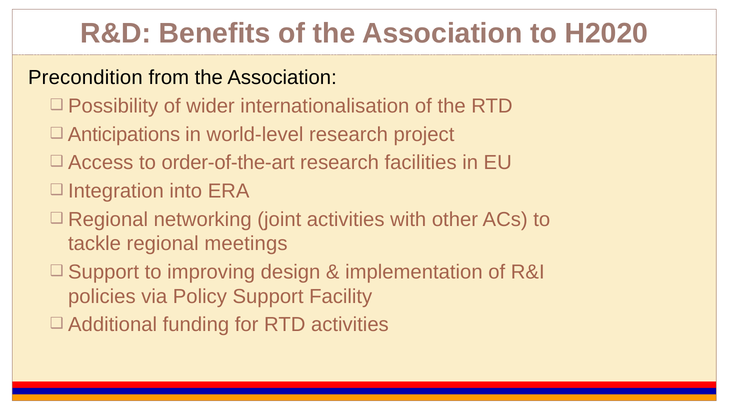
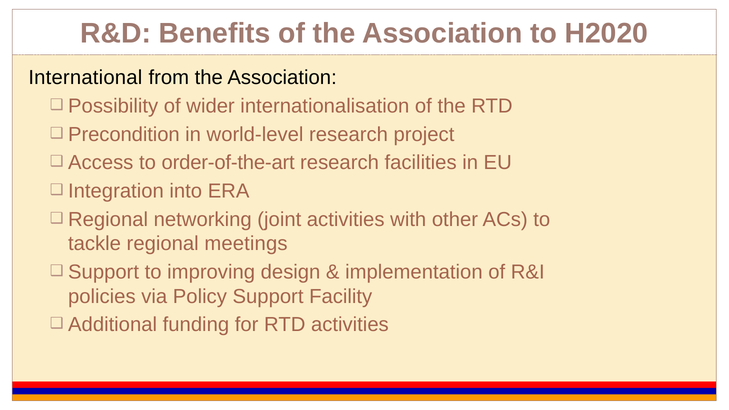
Precondition: Precondition -> International
Anticipations: Anticipations -> Precondition
